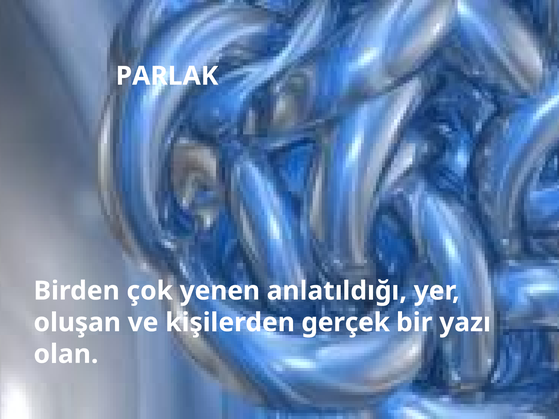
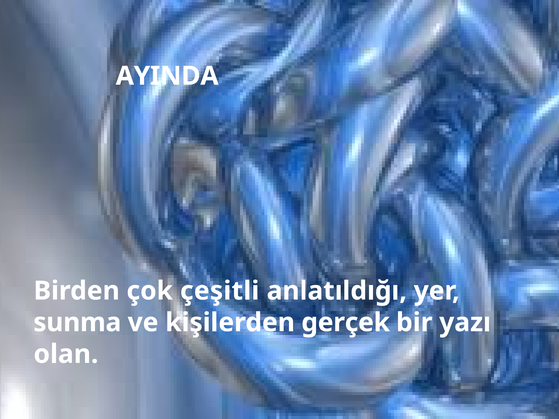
PARLAK: PARLAK -> AYINDA
yenen: yenen -> çeşitli
oluşan: oluşan -> sunma
